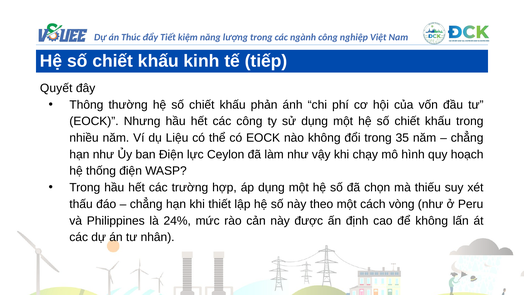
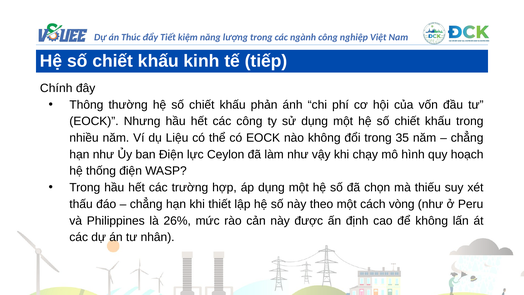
Quyết: Quyết -> Chính
24%: 24% -> 26%
